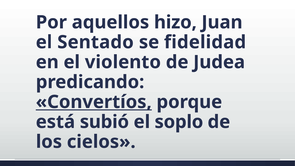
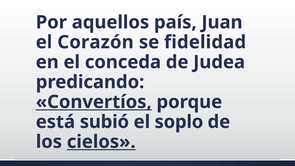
hizo: hizo -> país
Sentado: Sentado -> Corazón
violento: violento -> conceda
cielos underline: none -> present
